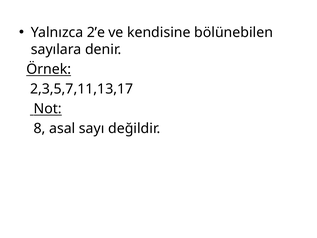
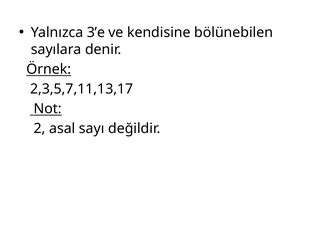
2’e: 2’e -> 3’e
8: 8 -> 2
